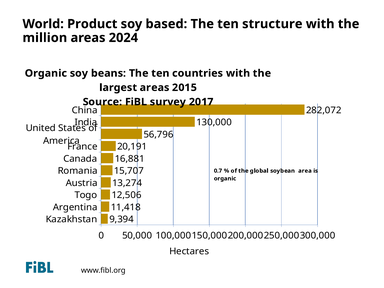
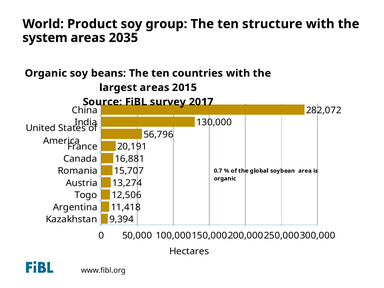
based: based -> group
million: million -> system
2024: 2024 -> 2035
